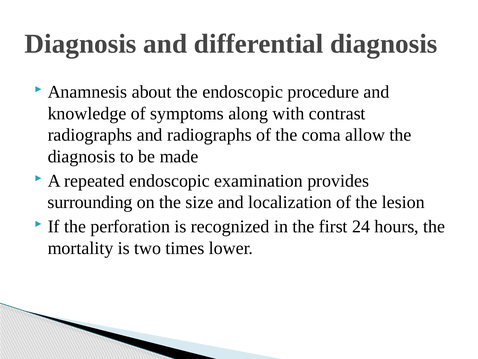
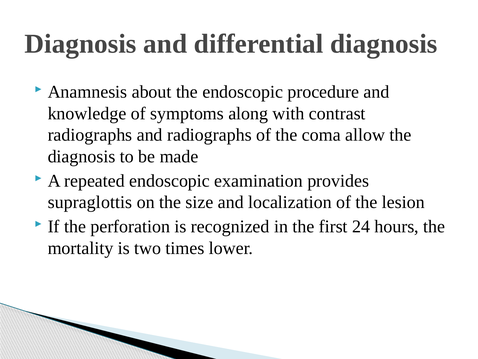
surrounding: surrounding -> supraglottis
